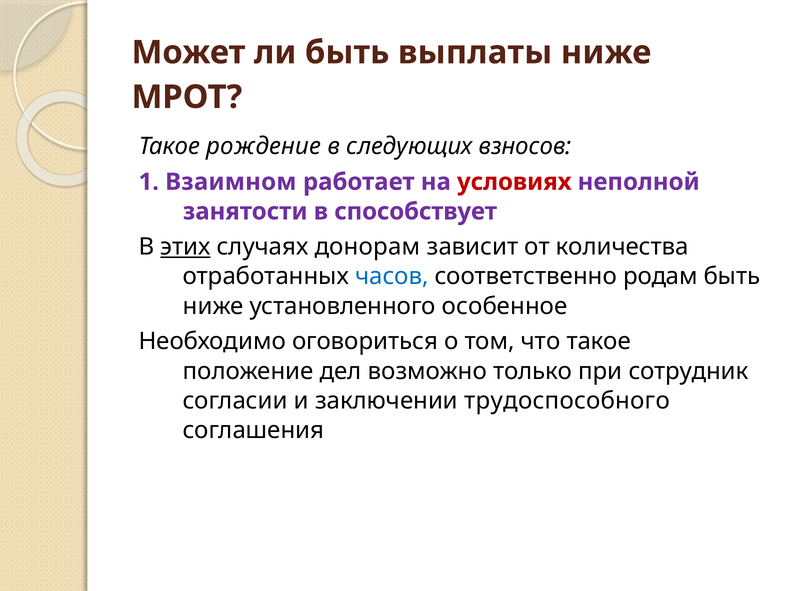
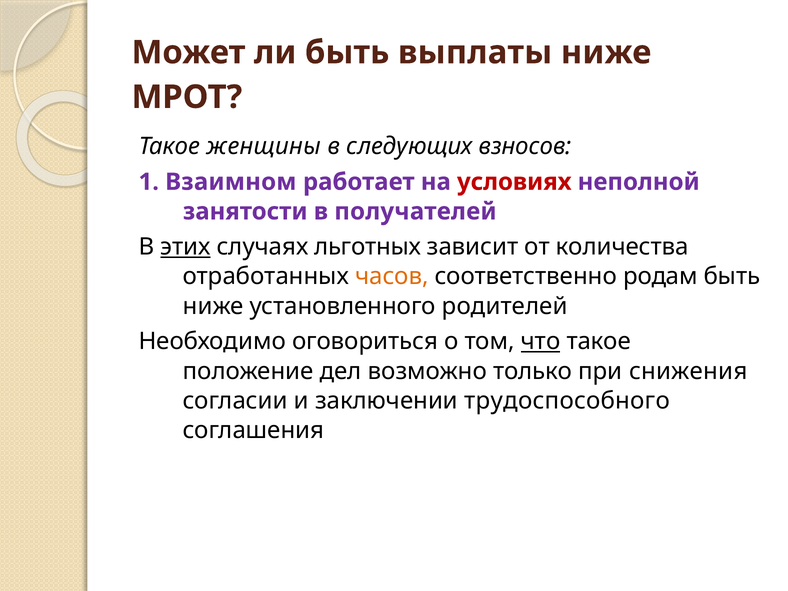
рождение: рождение -> женщины
способствует: способствует -> получателей
донорам: донорам -> льготных
часов colour: blue -> orange
особенное: особенное -> родителей
что underline: none -> present
сотрудник: сотрудник -> снижения
